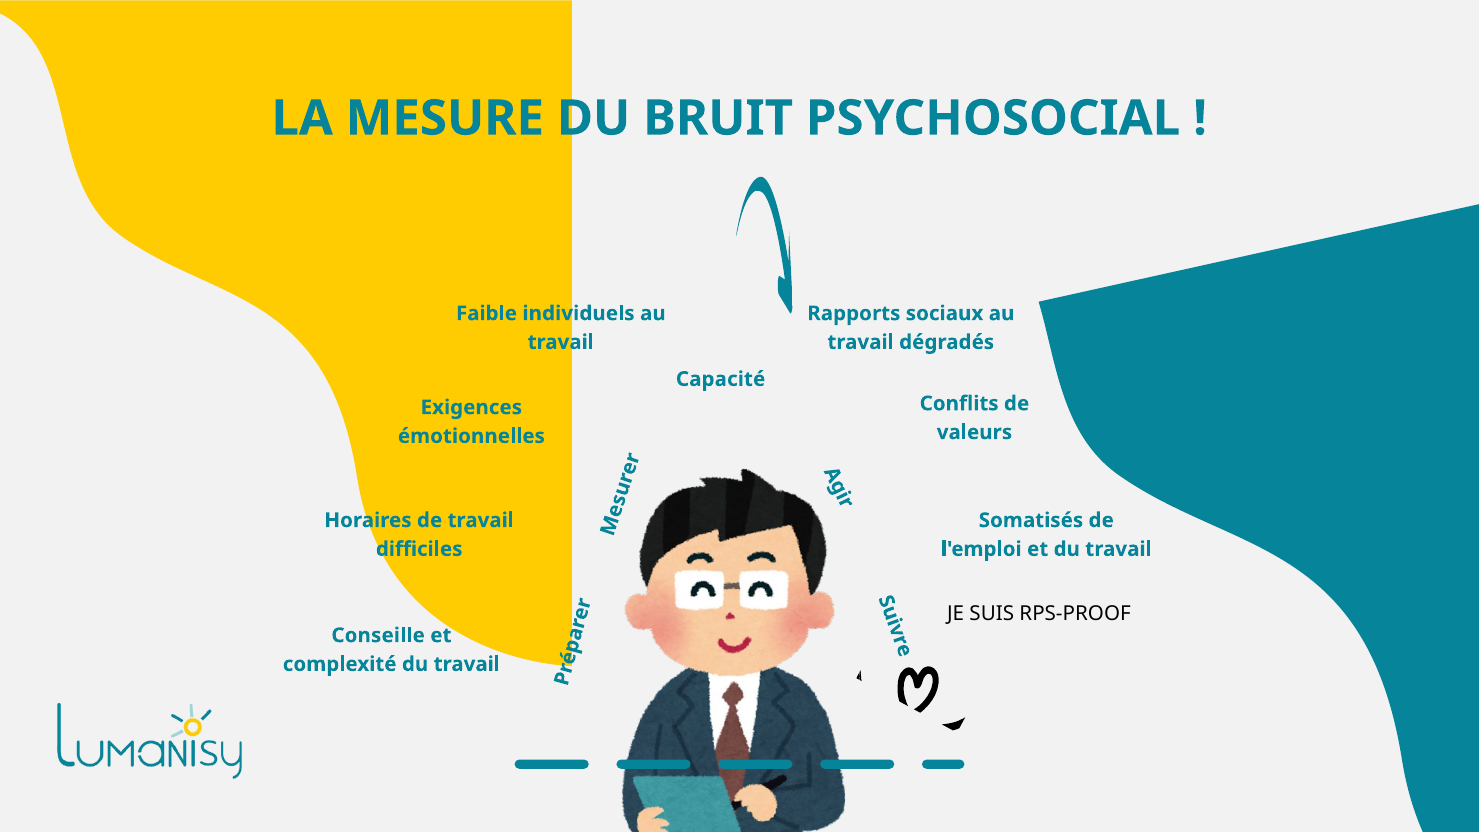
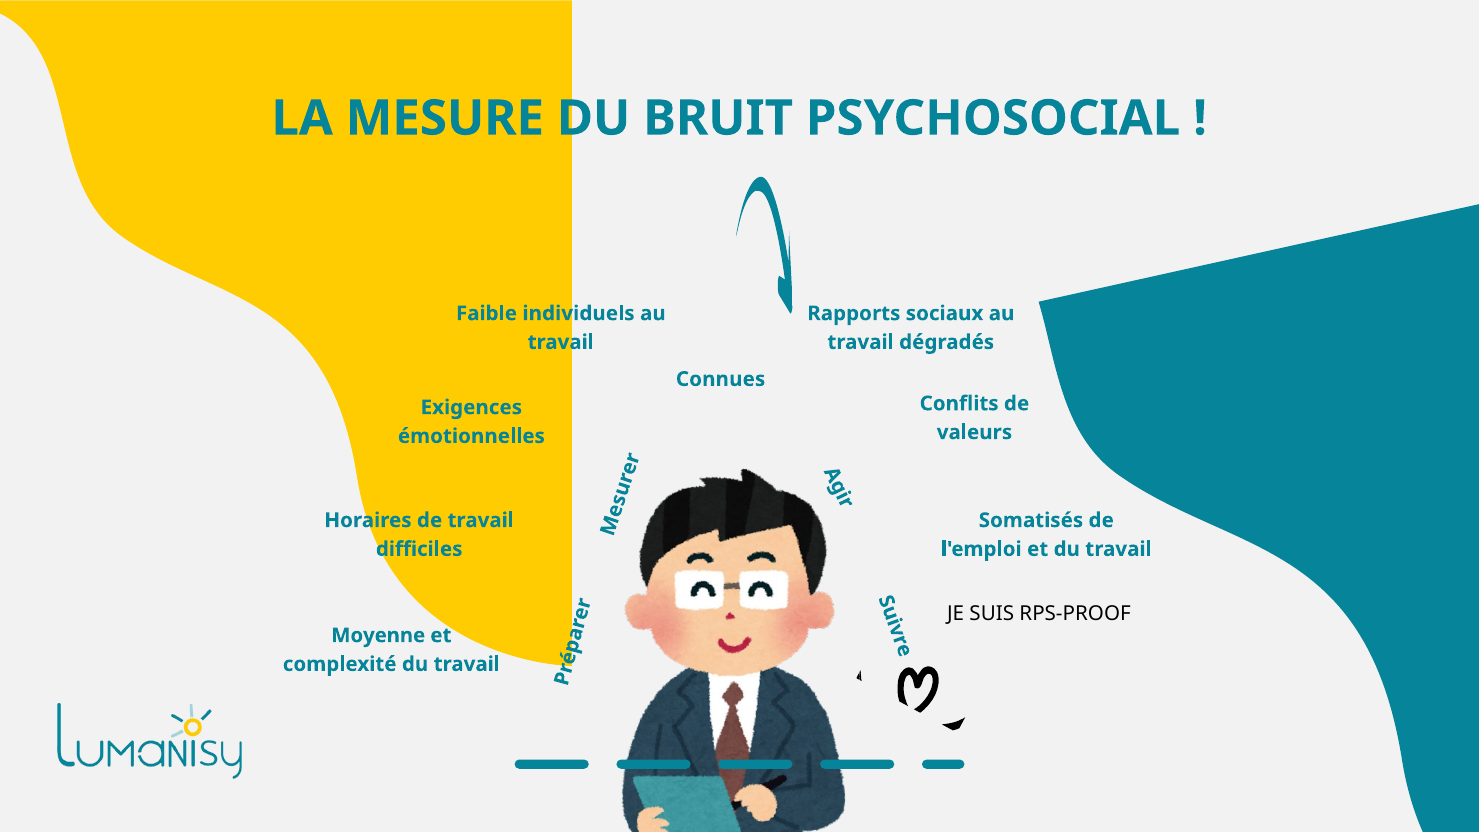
Capacité: Capacité -> Connues
Conseille: Conseille -> Moyenne
